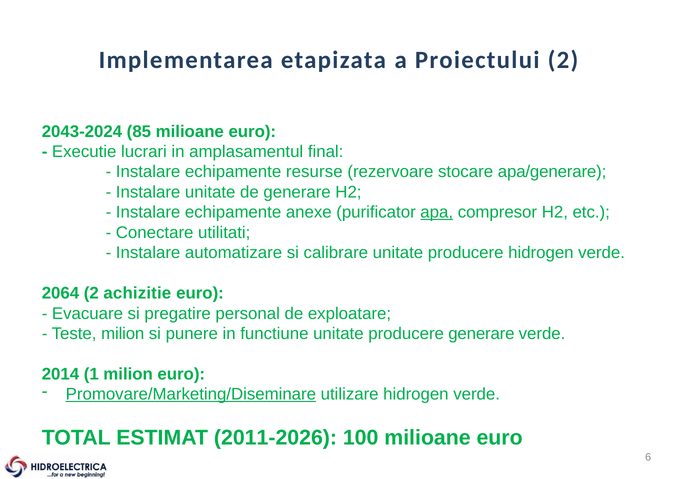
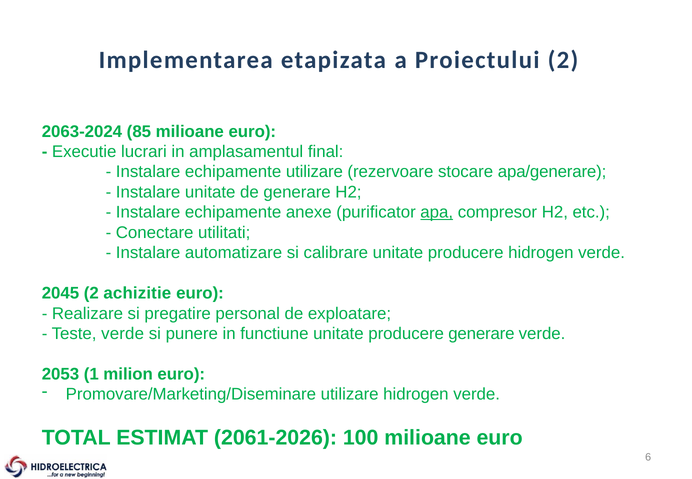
2043-2024: 2043-2024 -> 2063-2024
echipamente resurse: resurse -> utilizare
2064: 2064 -> 2045
Evacuare: Evacuare -> Realizare
Teste milion: milion -> verde
2014: 2014 -> 2053
Promovare/Marketing/Diseminare underline: present -> none
2011-2026: 2011-2026 -> 2061-2026
